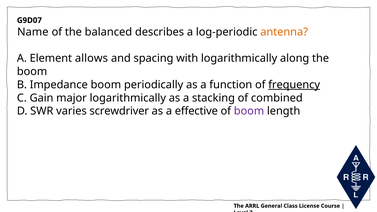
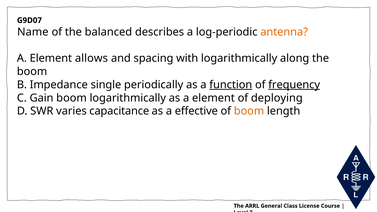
Impedance boom: boom -> single
function underline: none -> present
Gain major: major -> boom
as a stacking: stacking -> element
combined: combined -> deploying
screwdriver: screwdriver -> capacitance
boom at (249, 111) colour: purple -> orange
